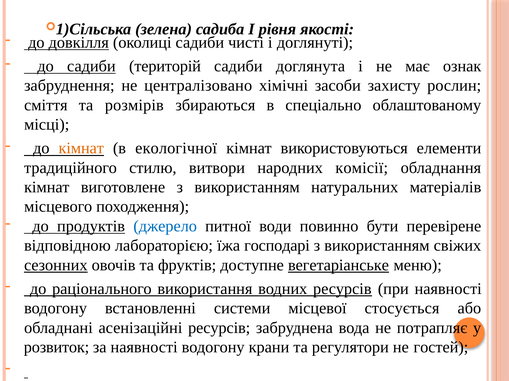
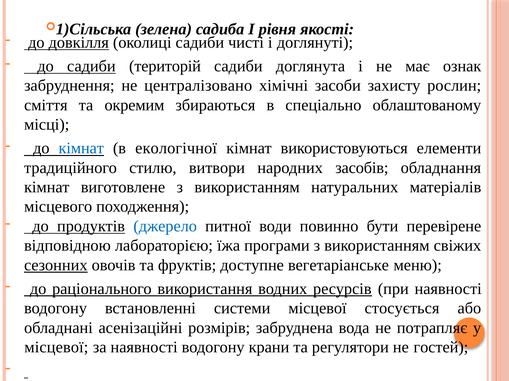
розмірів: розмірів -> окремим
кімнат at (81, 149) colour: orange -> blue
комісії: комісії -> засобів
господарі: господарі -> програми
вегетаріанське underline: present -> none
асенізаційні ресурсів: ресурсів -> розмірів
розвиток at (57, 348): розвиток -> місцевої
